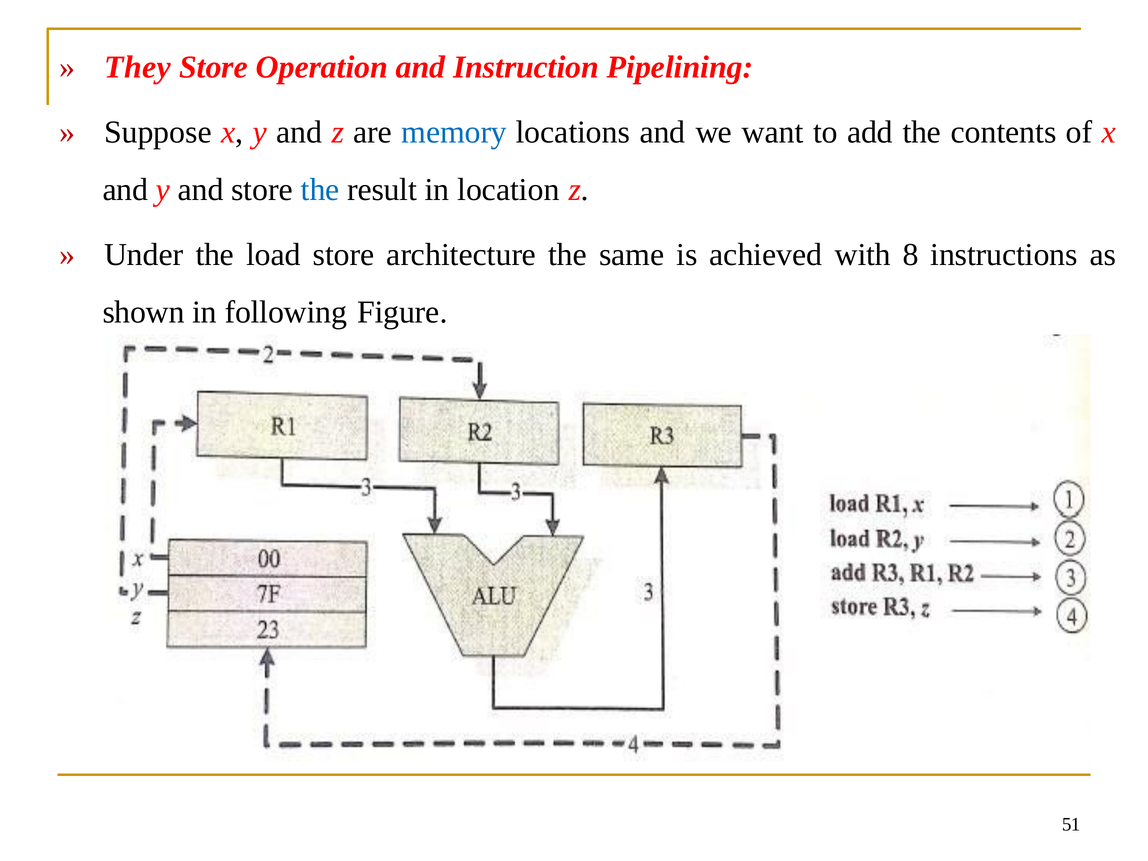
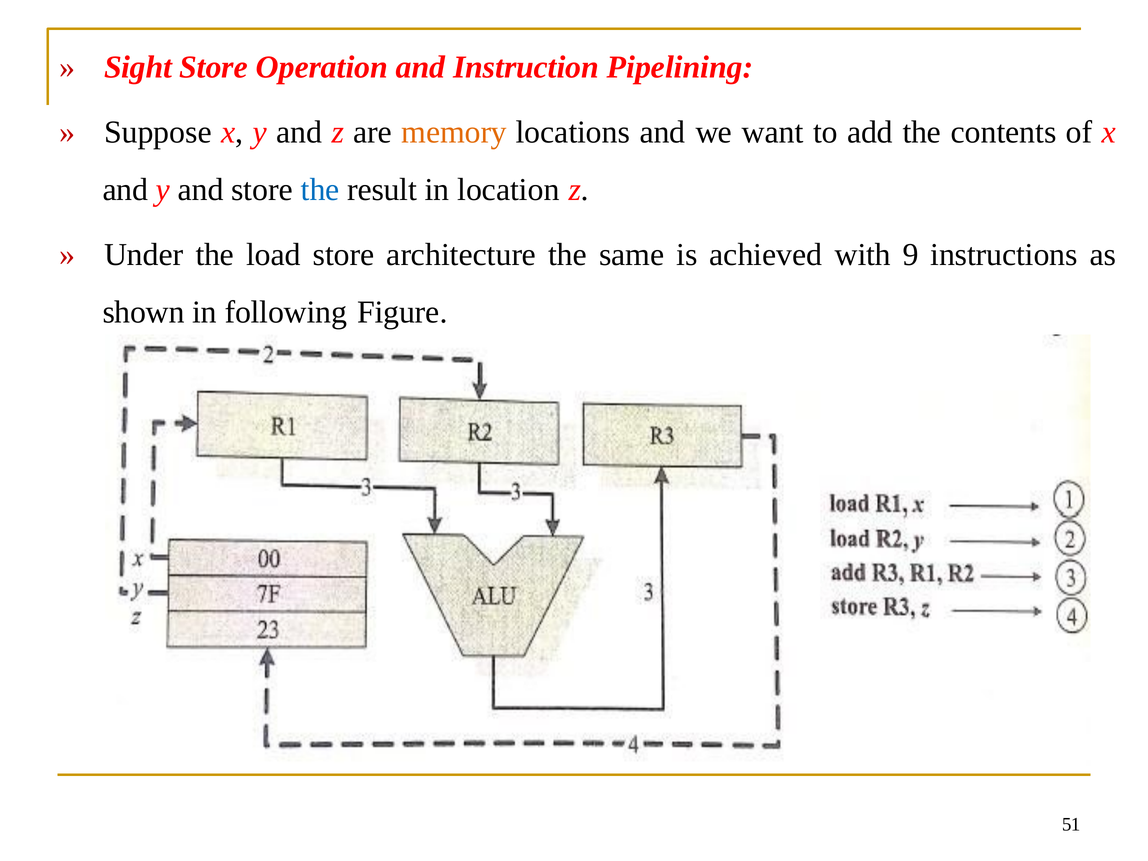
They: They -> Sight
memory colour: blue -> orange
8: 8 -> 9
